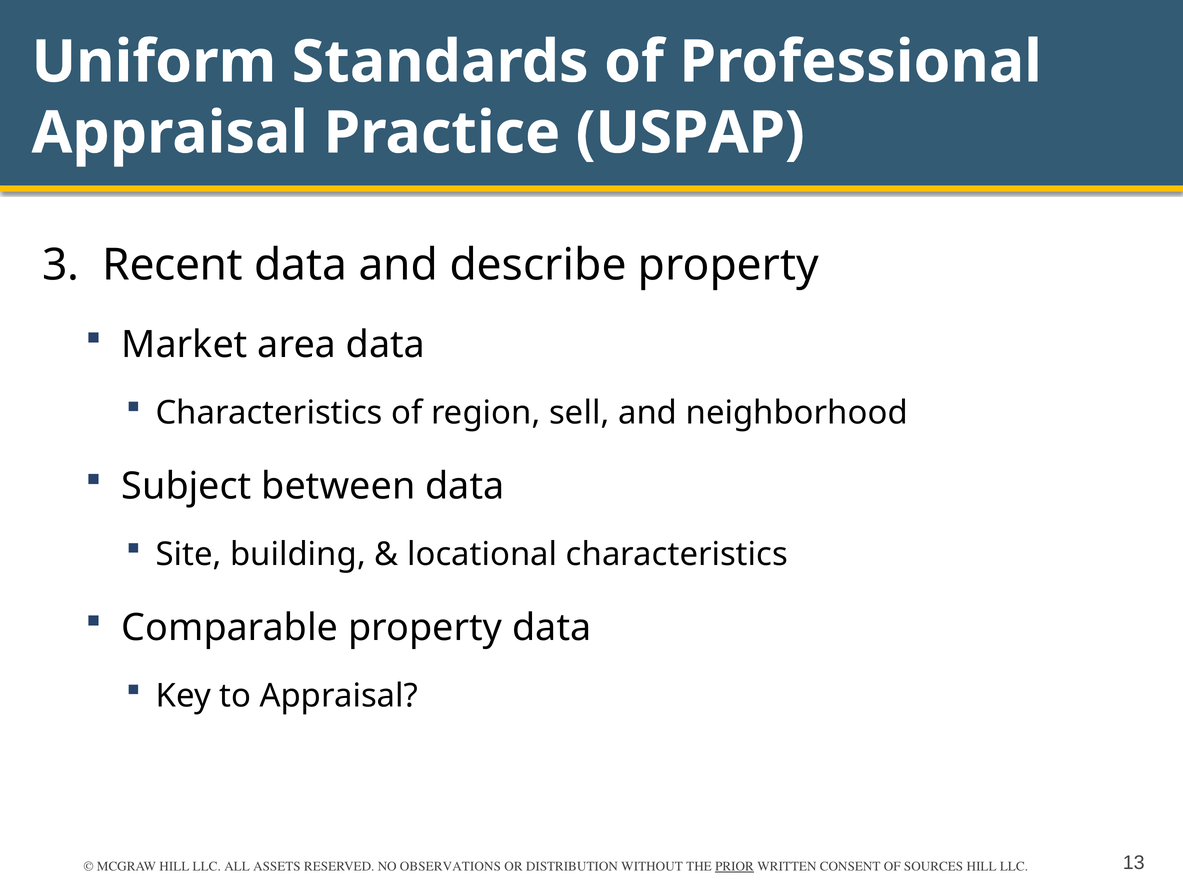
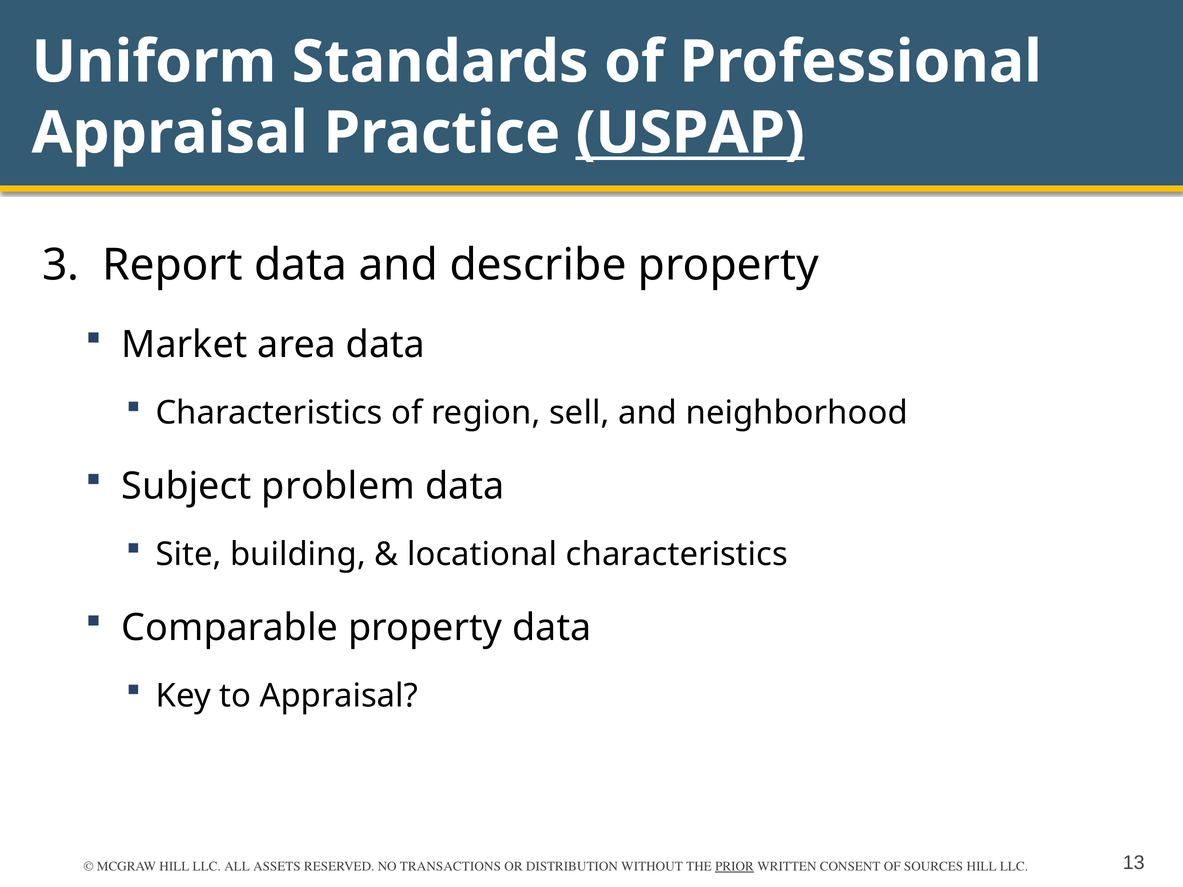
USPAP underline: none -> present
Recent: Recent -> Report
between: between -> problem
OBSERVATIONS: OBSERVATIONS -> TRANSACTIONS
